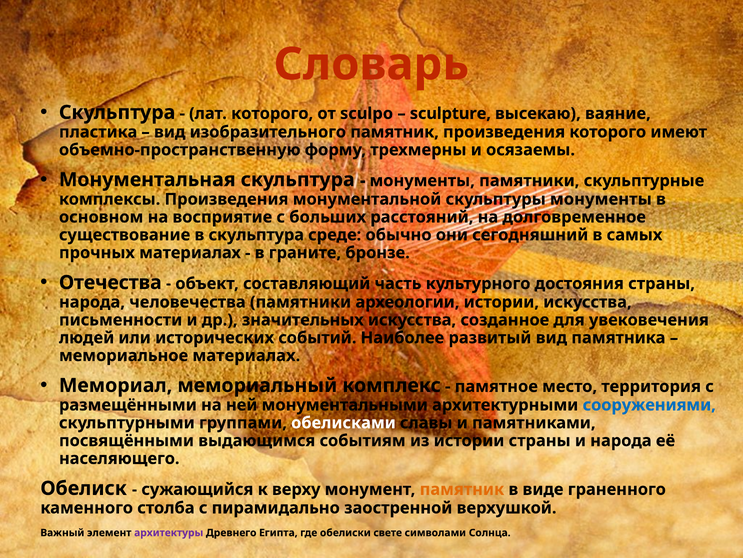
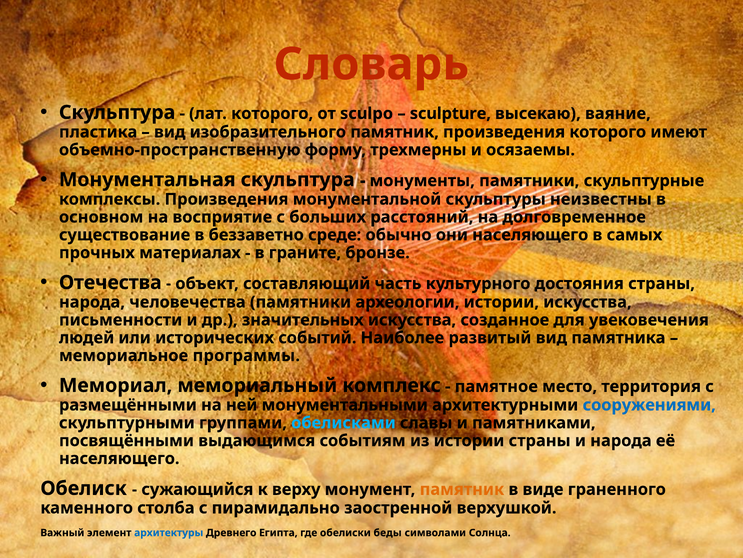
скульптуры монументы: монументы -> неизвестны
в скульптура: скульптура -> беззаветно
они сегодняшний: сегодняшний -> населяющего
мемориальное материалах: материалах -> программы
обелисками colour: white -> light blue
архитектуры colour: purple -> blue
свете: свете -> беды
